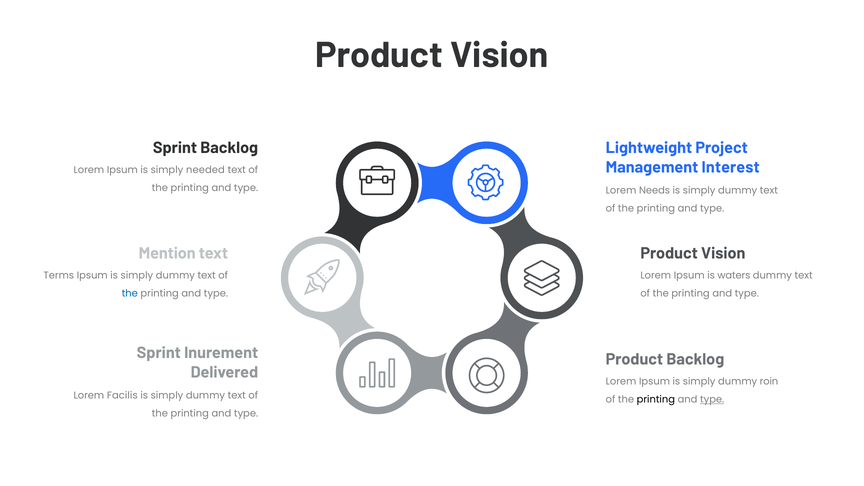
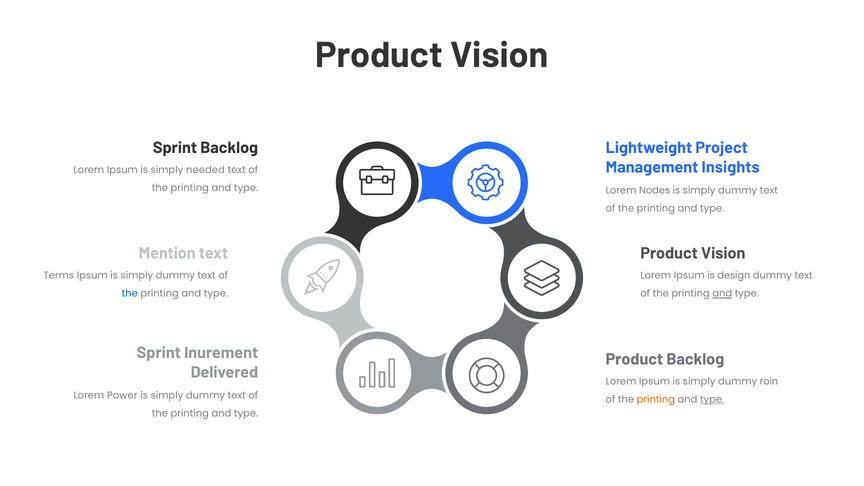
Interest: Interest -> Insights
Needs: Needs -> Nodes
waters: waters -> design
and at (722, 294) underline: none -> present
Facilis: Facilis -> Power
printing at (656, 399) colour: black -> orange
